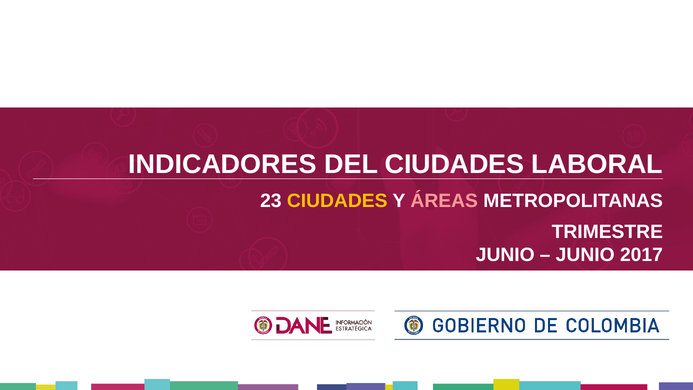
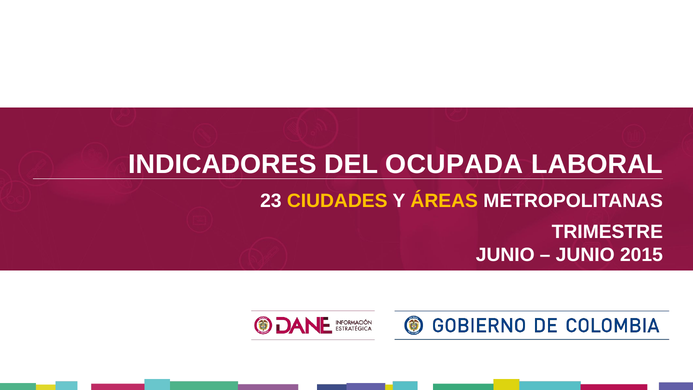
DEL CIUDADES: CIUDADES -> OCUPADA
ÁREAS colour: pink -> yellow
2017: 2017 -> 2015
